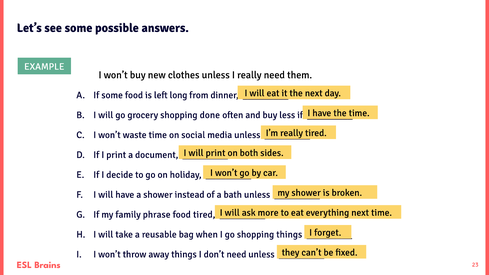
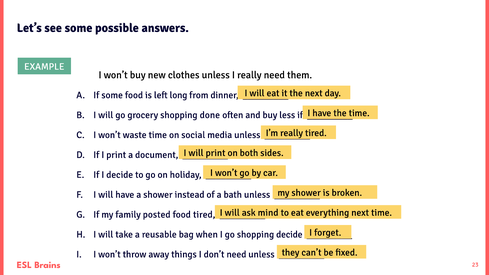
more: more -> mind
phrase: phrase -> posted
shopping things: things -> decide
